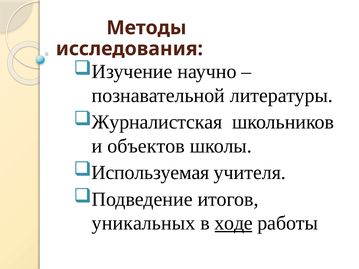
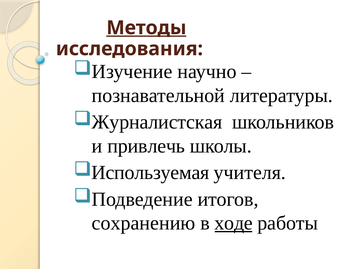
Методы underline: none -> present
объектов: объектов -> привлечь
уникальных: уникальных -> сохранению
